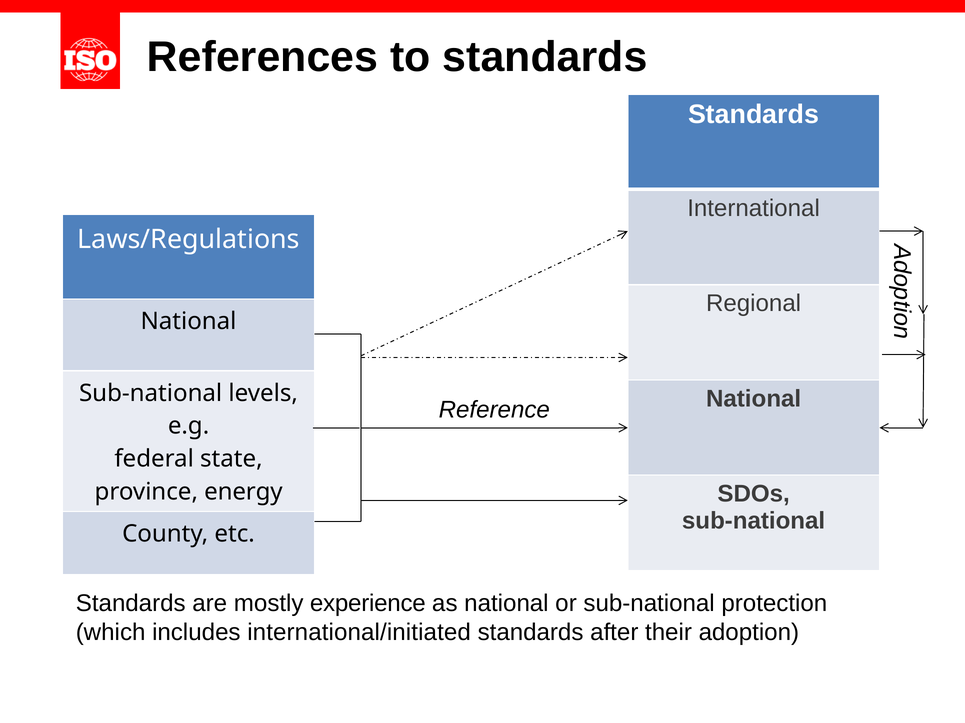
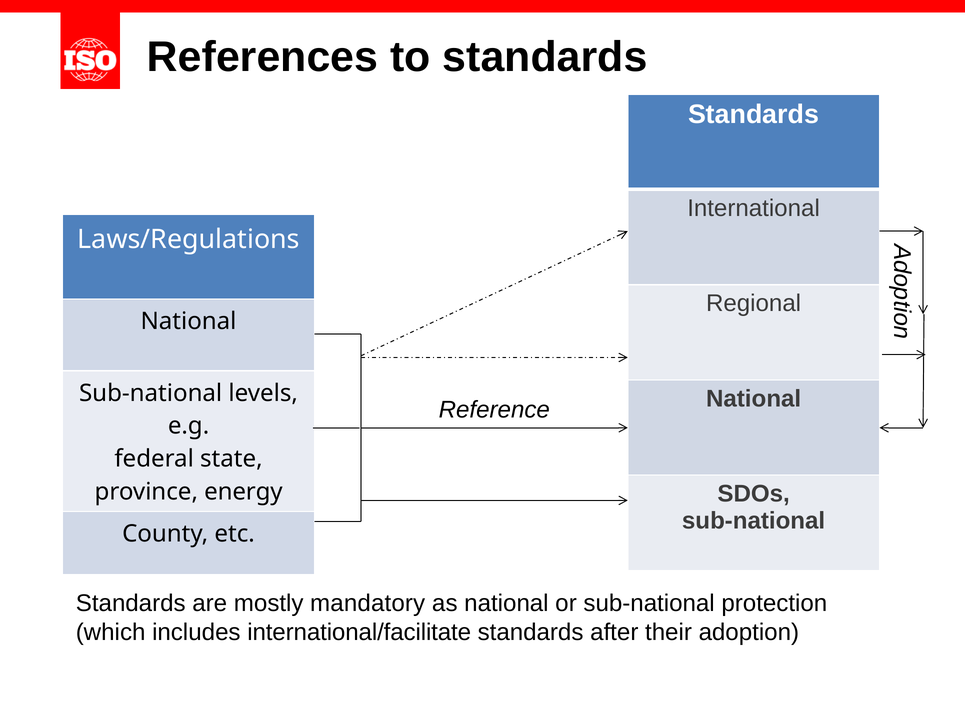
experience: experience -> mandatory
international/initiated: international/initiated -> international/facilitate
